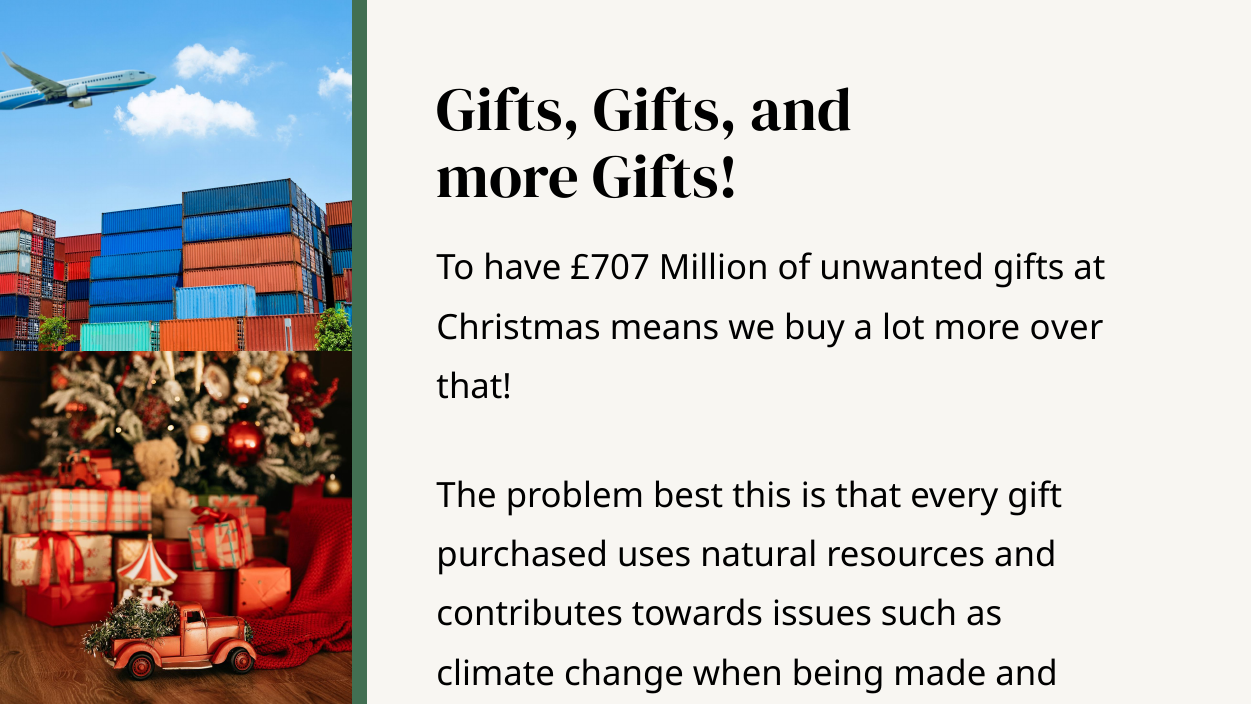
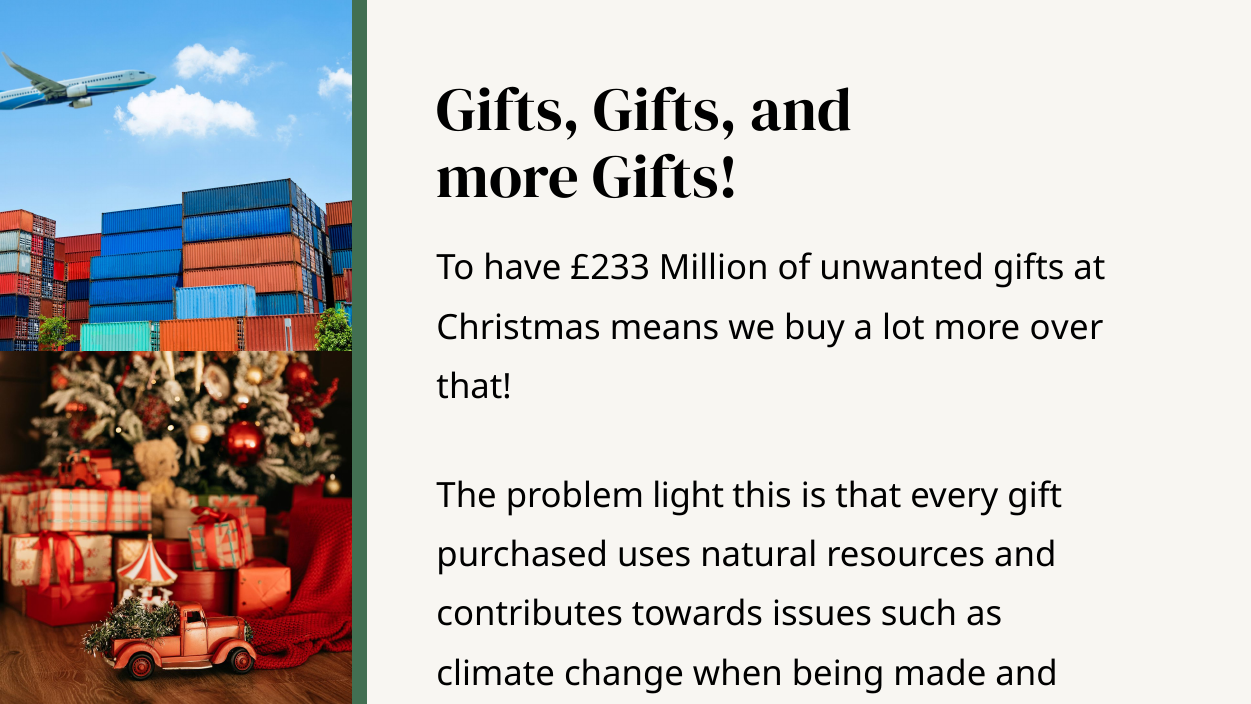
£707: £707 -> £233
best: best -> light
